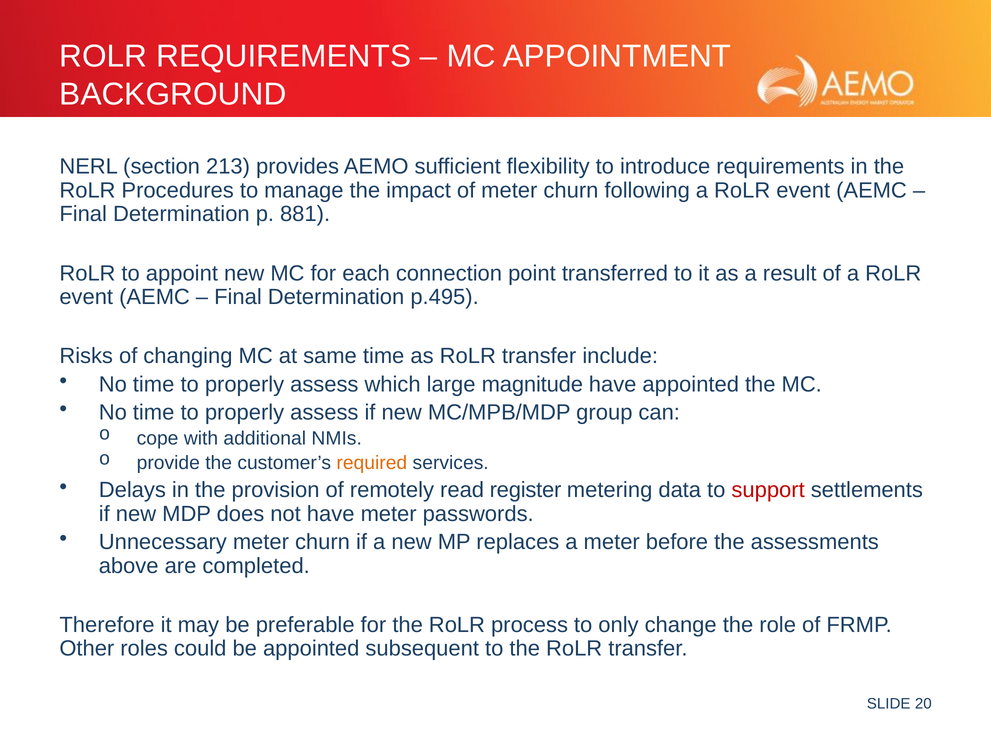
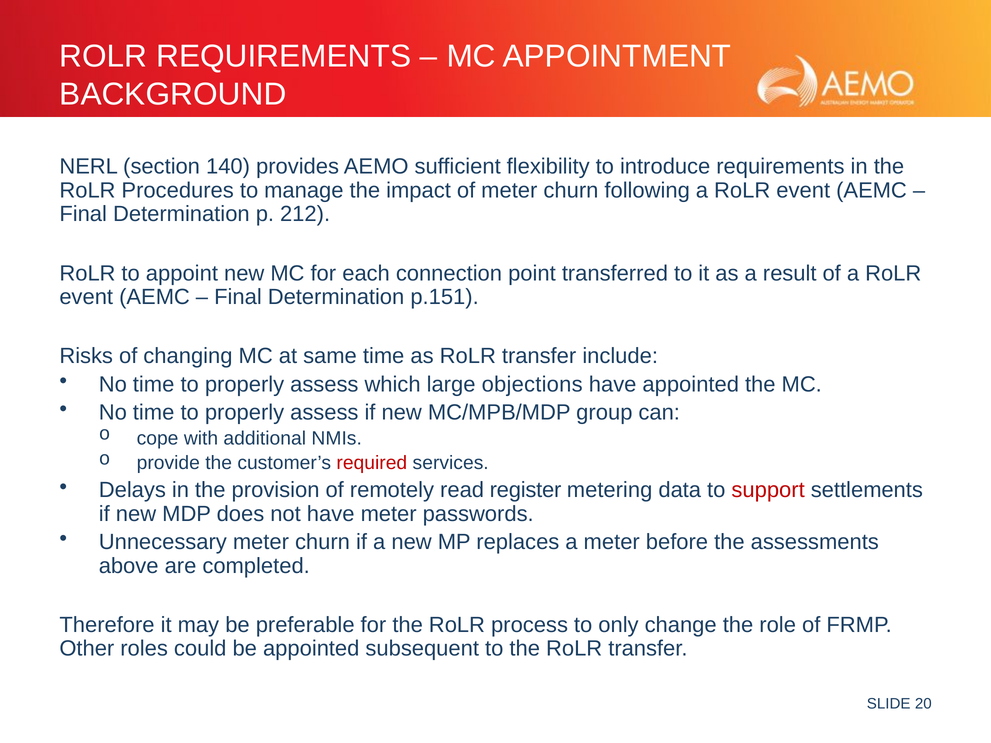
213: 213 -> 140
881: 881 -> 212
p.495: p.495 -> p.151
magnitude: magnitude -> objections
required colour: orange -> red
